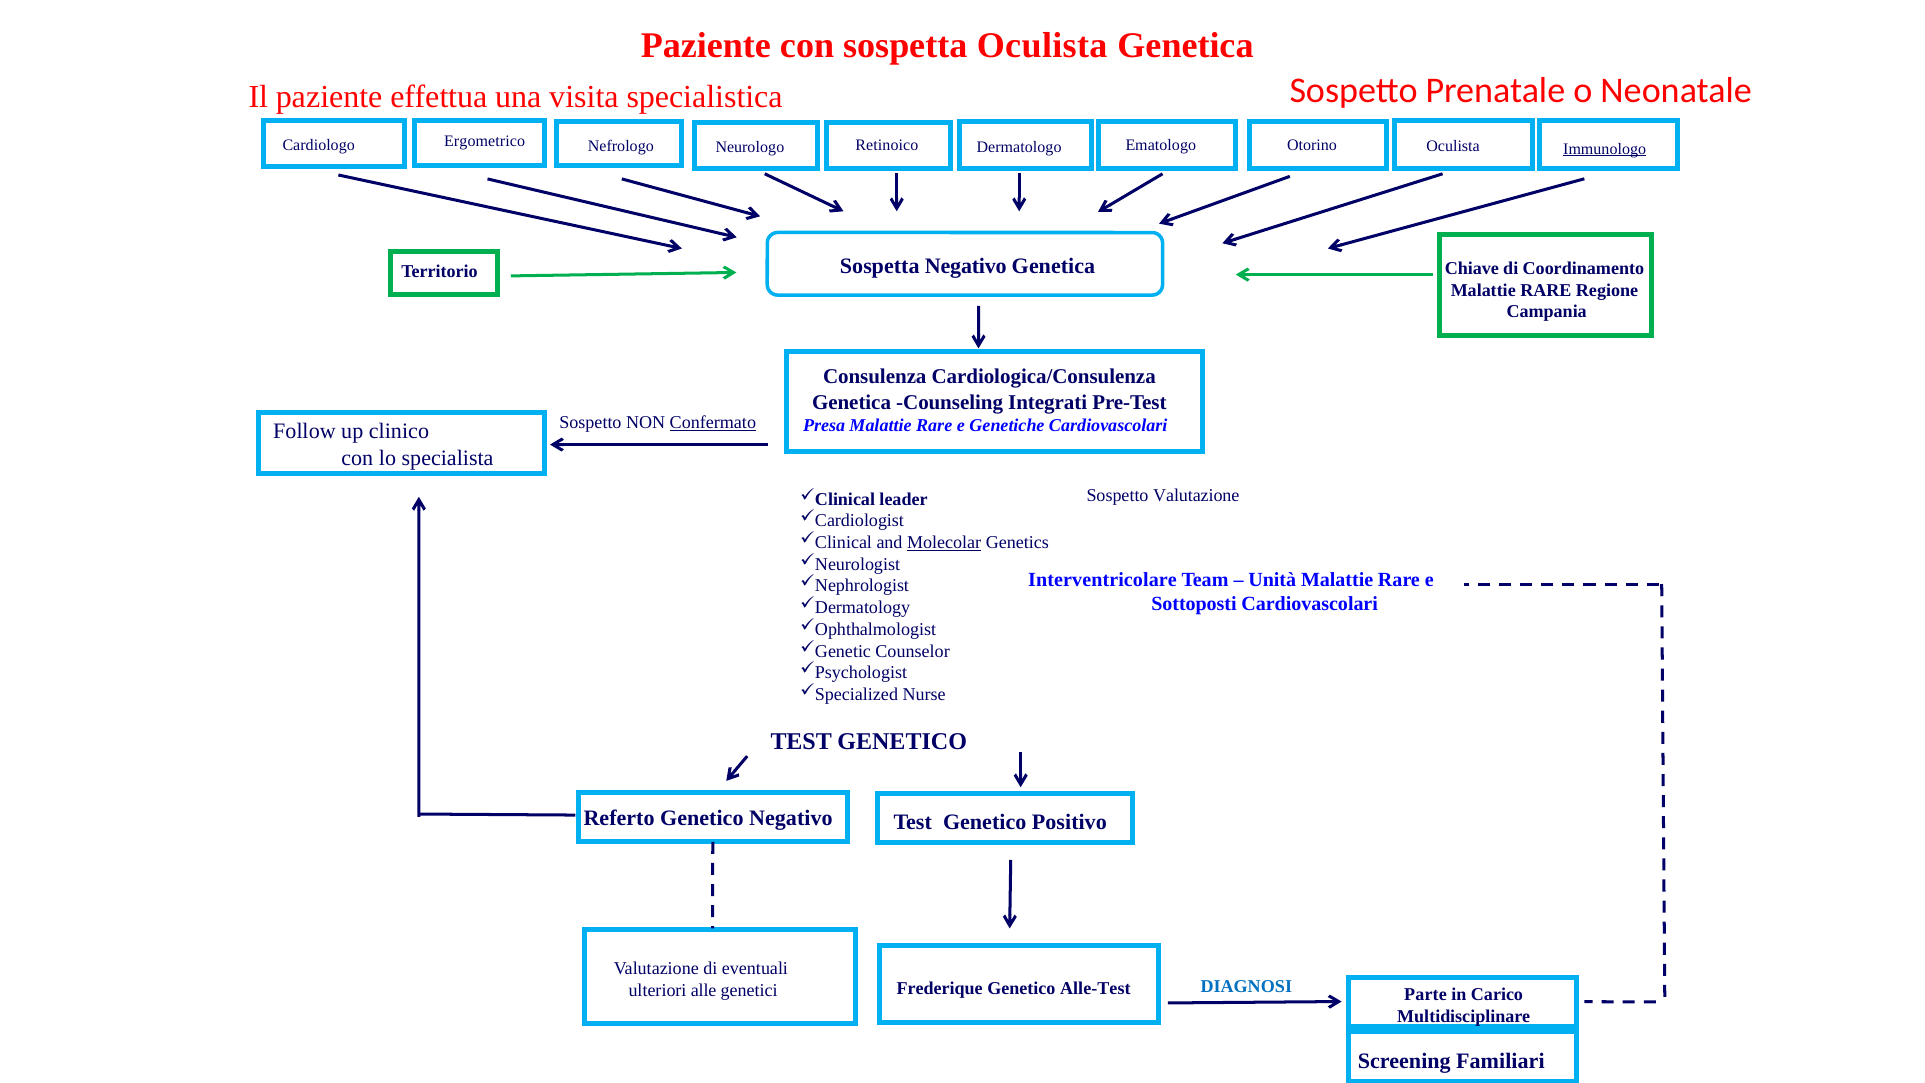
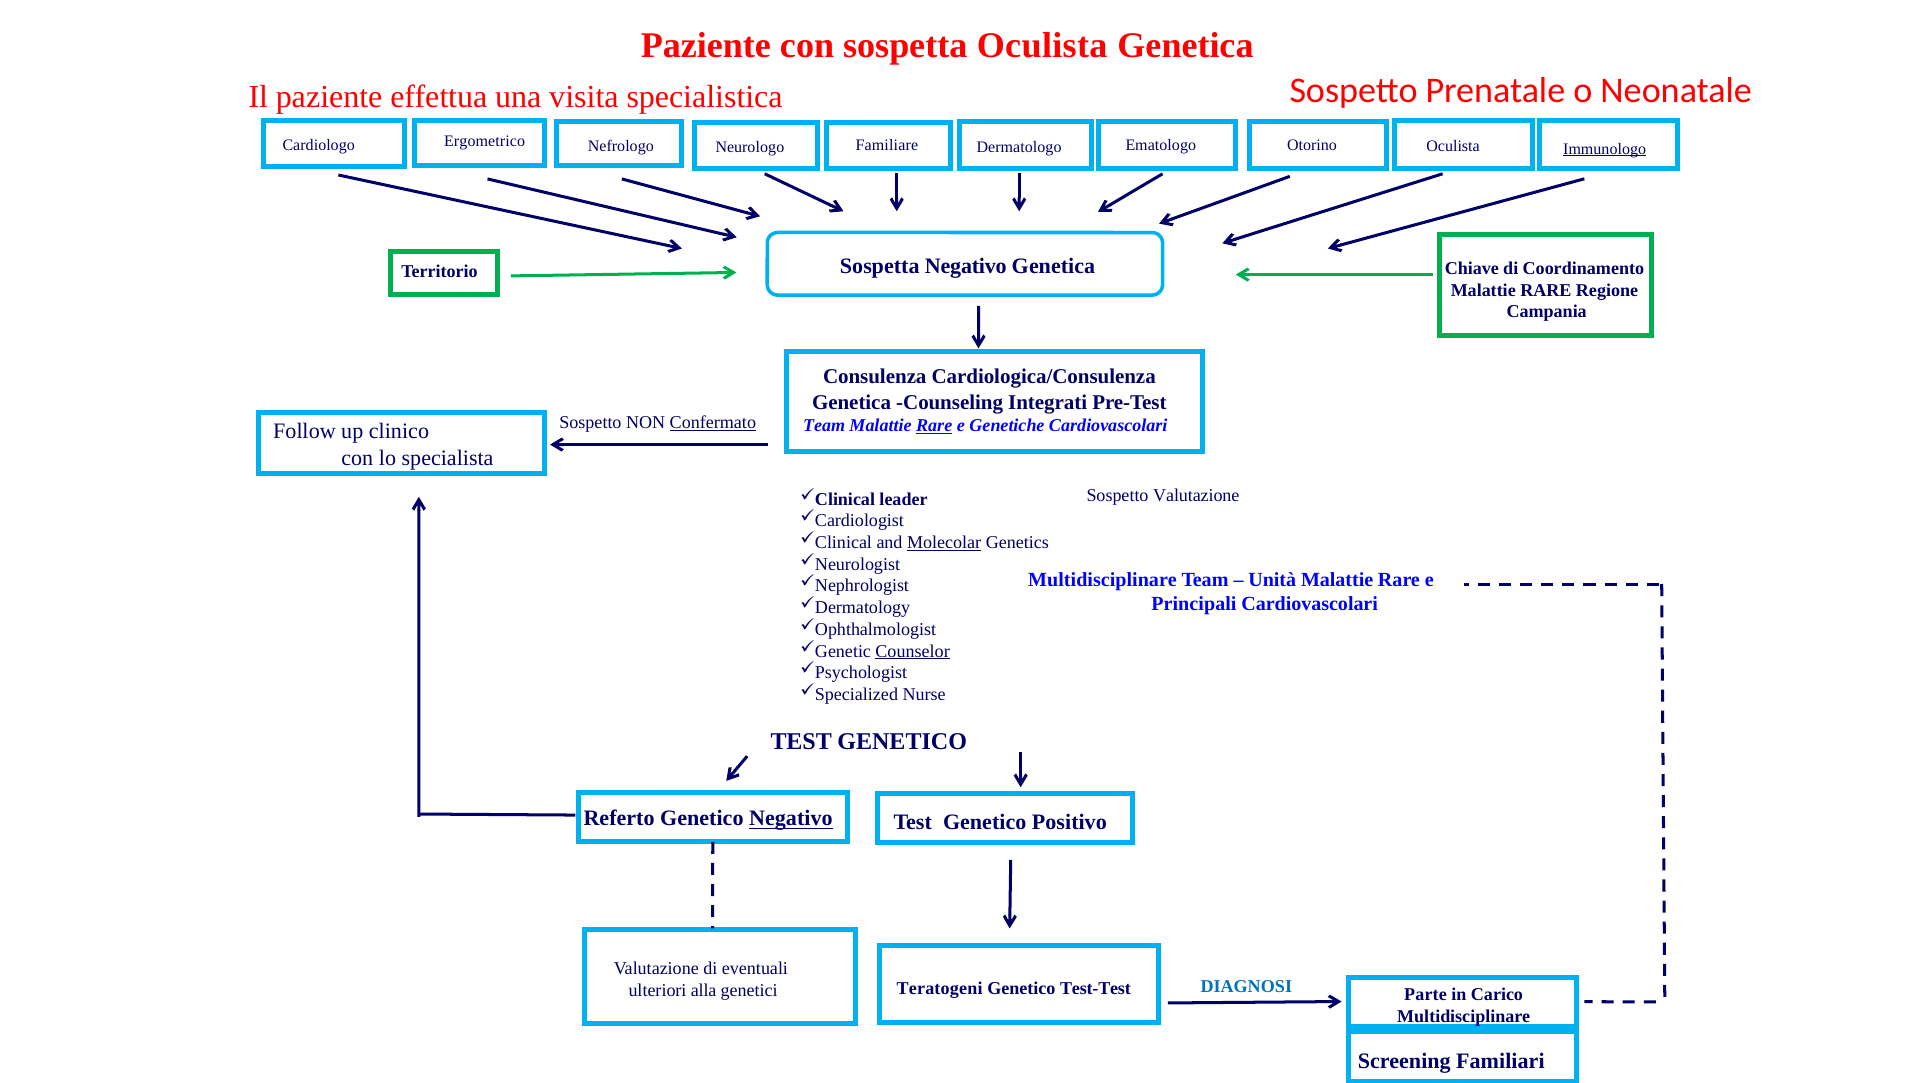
Retinoico: Retinoico -> Familiare
Presa at (824, 425): Presa -> Team
Rare at (934, 425) underline: none -> present
Interventricolare at (1103, 580): Interventricolare -> Multidisciplinare
Sottoposti: Sottoposti -> Principali
Counselor underline: none -> present
Negativo at (791, 819) underline: none -> present
Frederique: Frederique -> Teratogeni
Alle-Test: Alle-Test -> Test-Test
alle: alle -> alla
